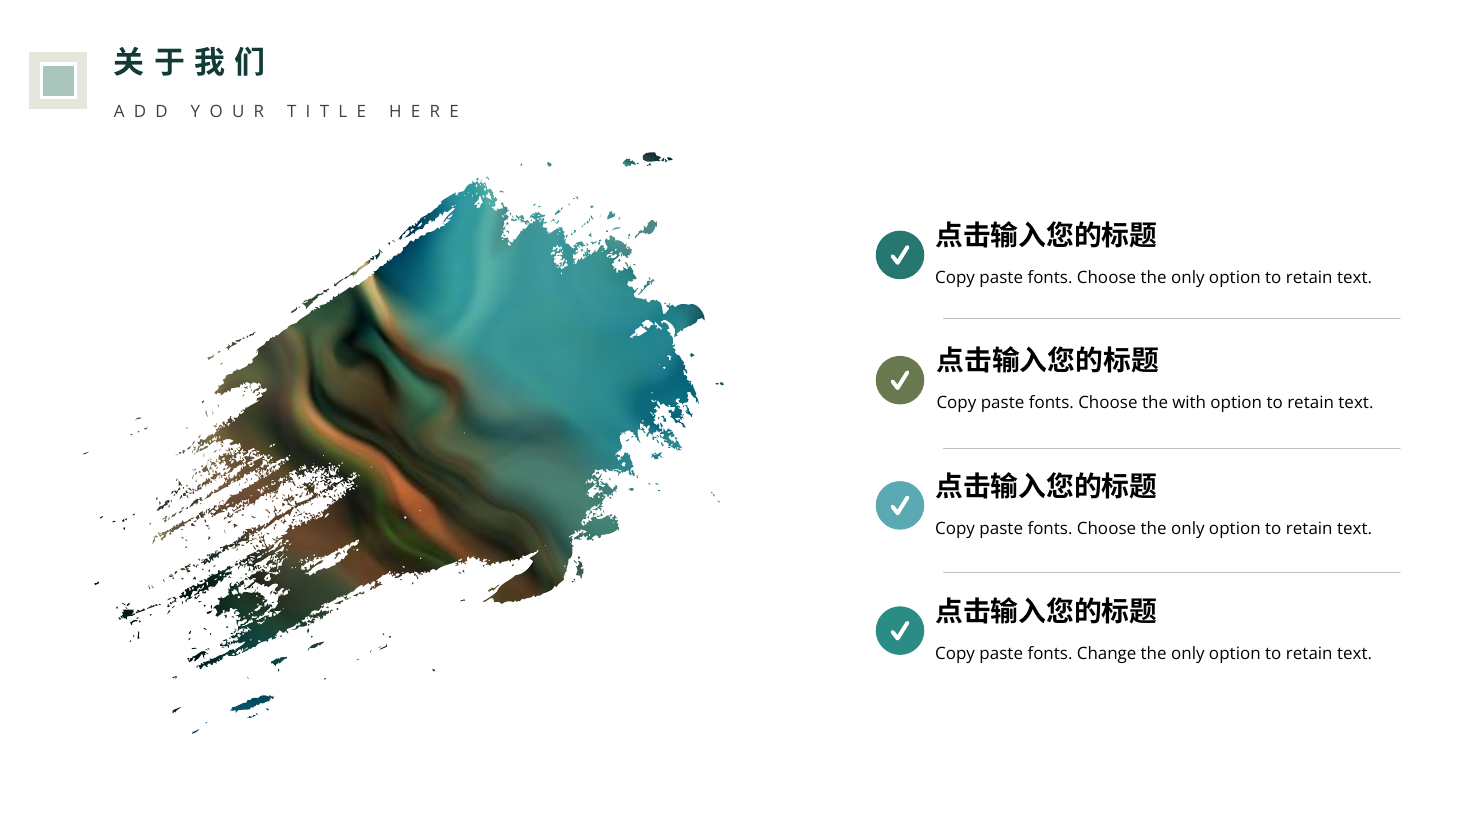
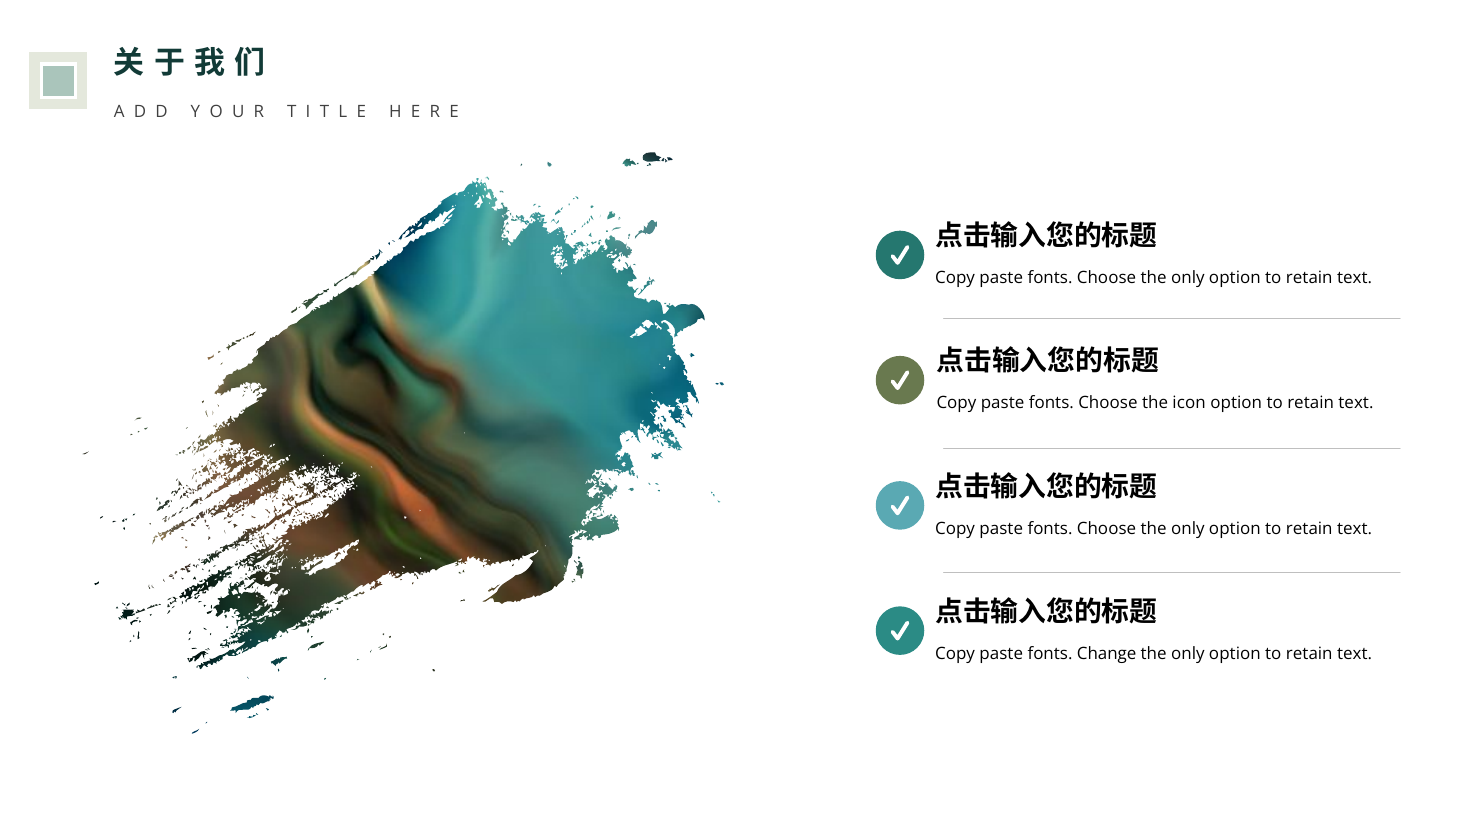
with: with -> icon
